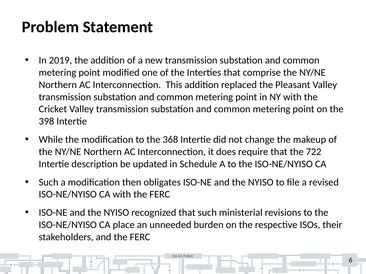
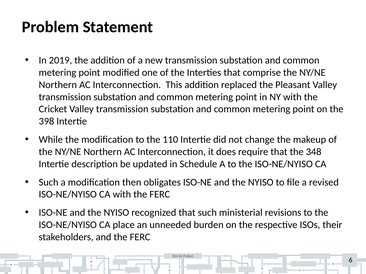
368: 368 -> 110
722: 722 -> 348
